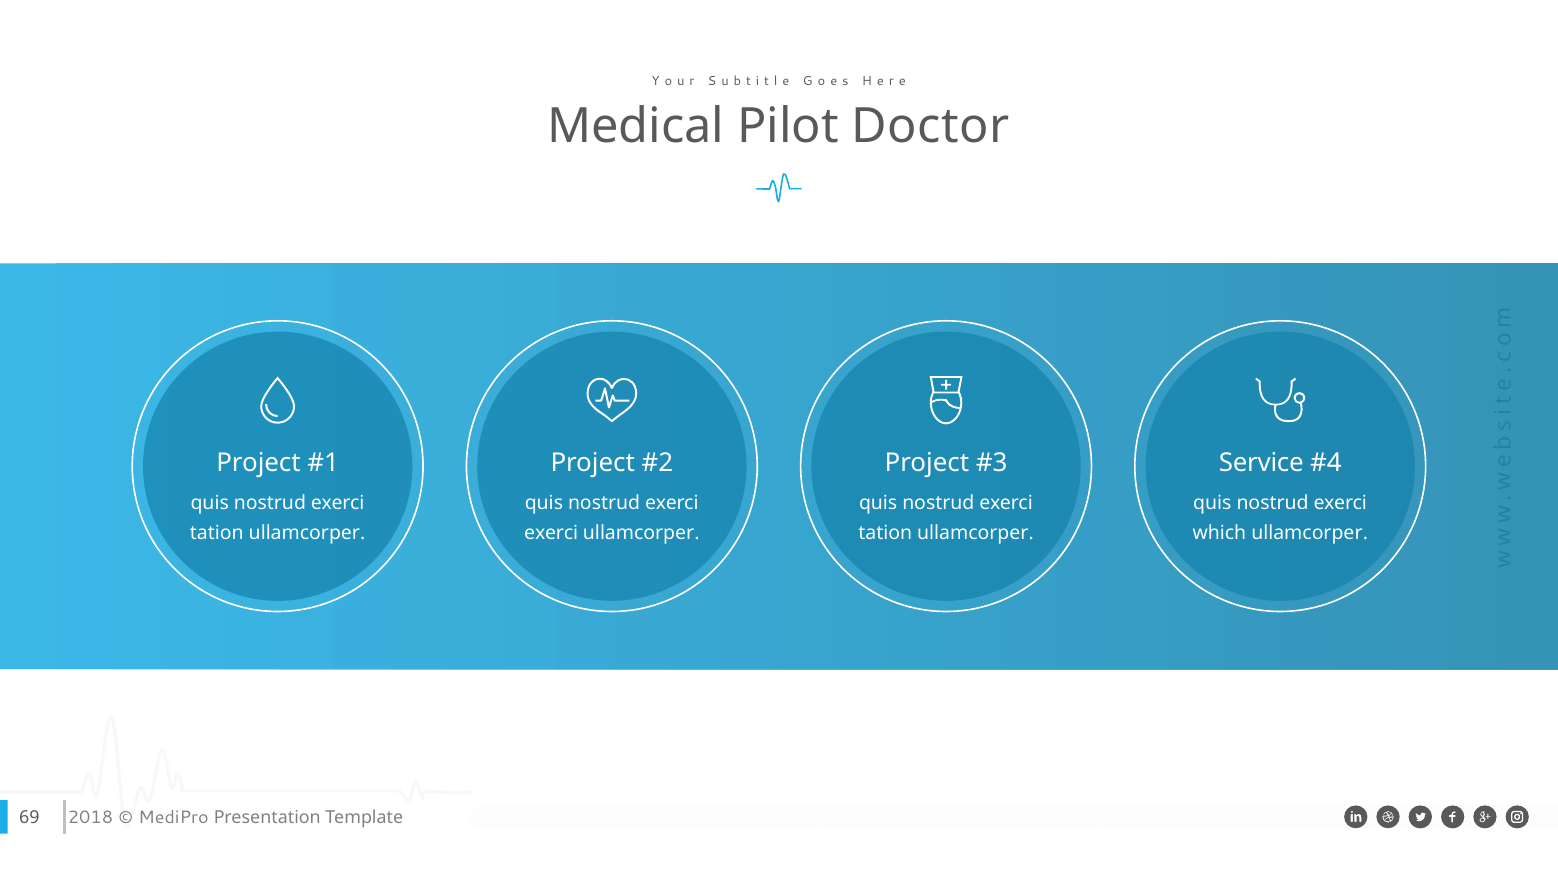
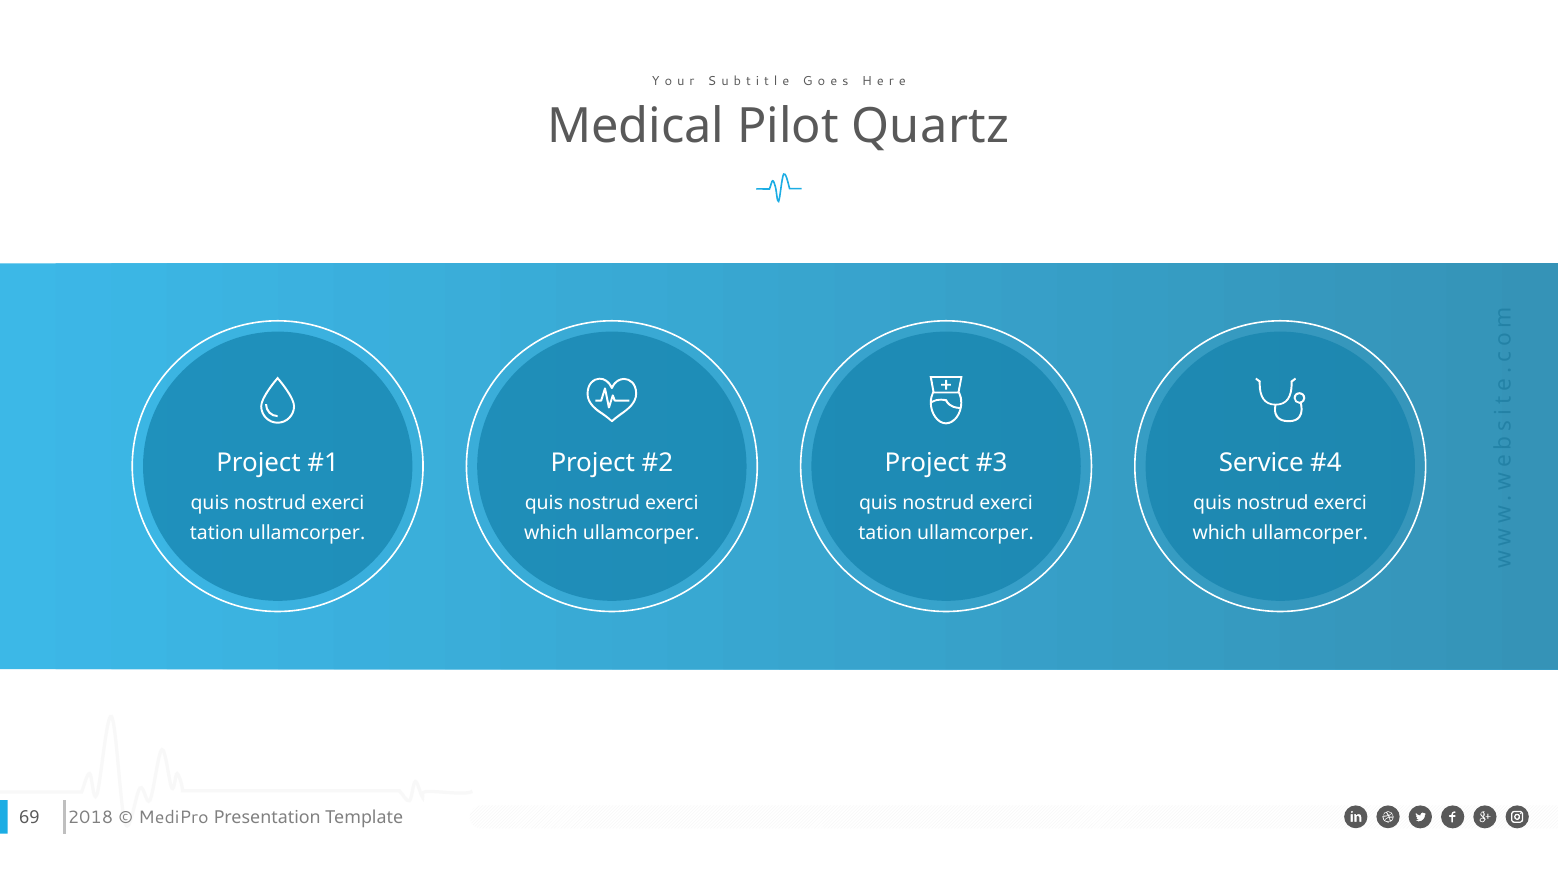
Doctor: Doctor -> Quartz
exerci at (551, 534): exerci -> which
